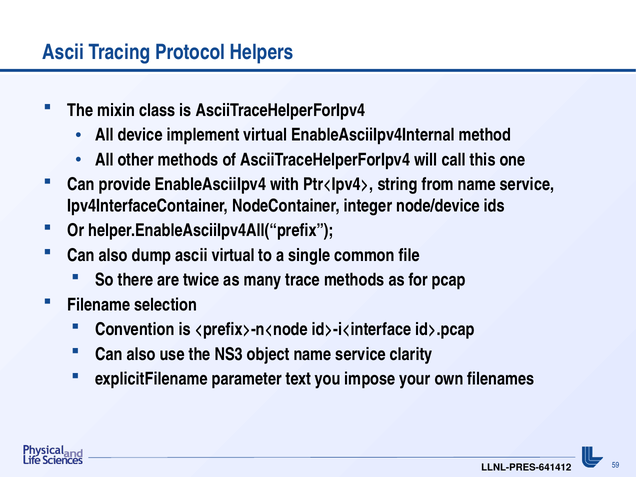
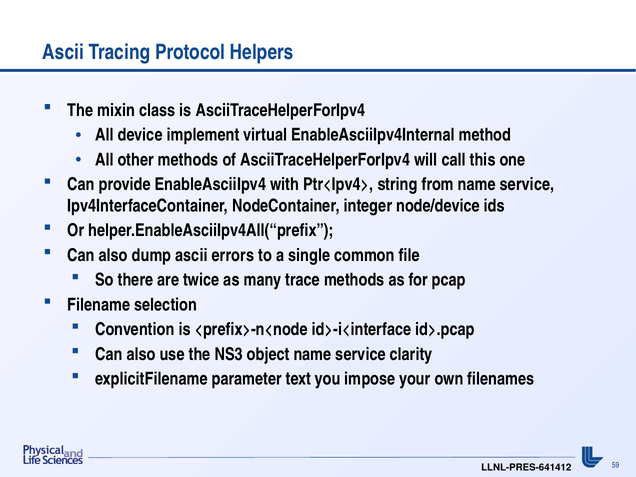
ascii virtual: virtual -> errors
